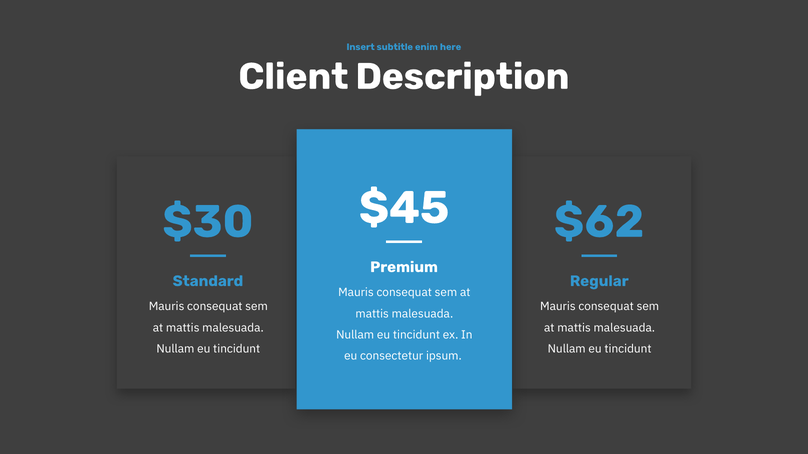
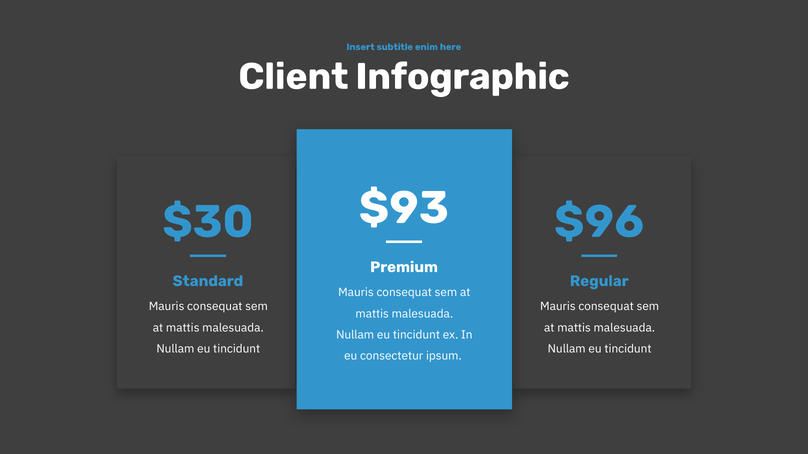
Description: Description -> Infographic
$45: $45 -> $93
$62: $62 -> $96
